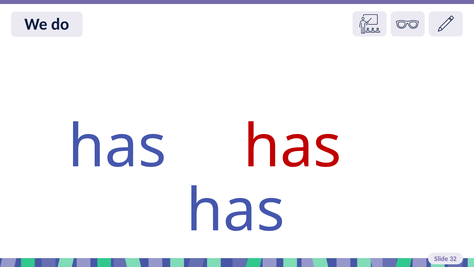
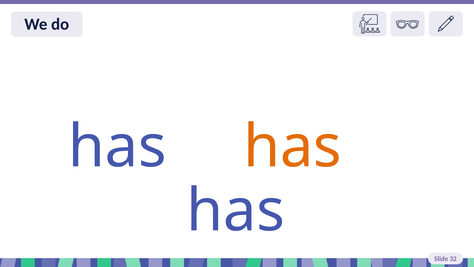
has at (293, 147) colour: red -> orange
